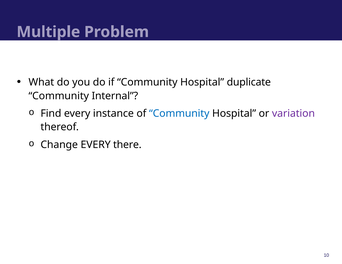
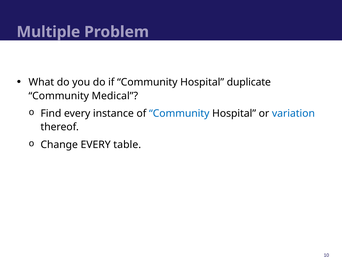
Internal: Internal -> Medical
variation colour: purple -> blue
there: there -> table
